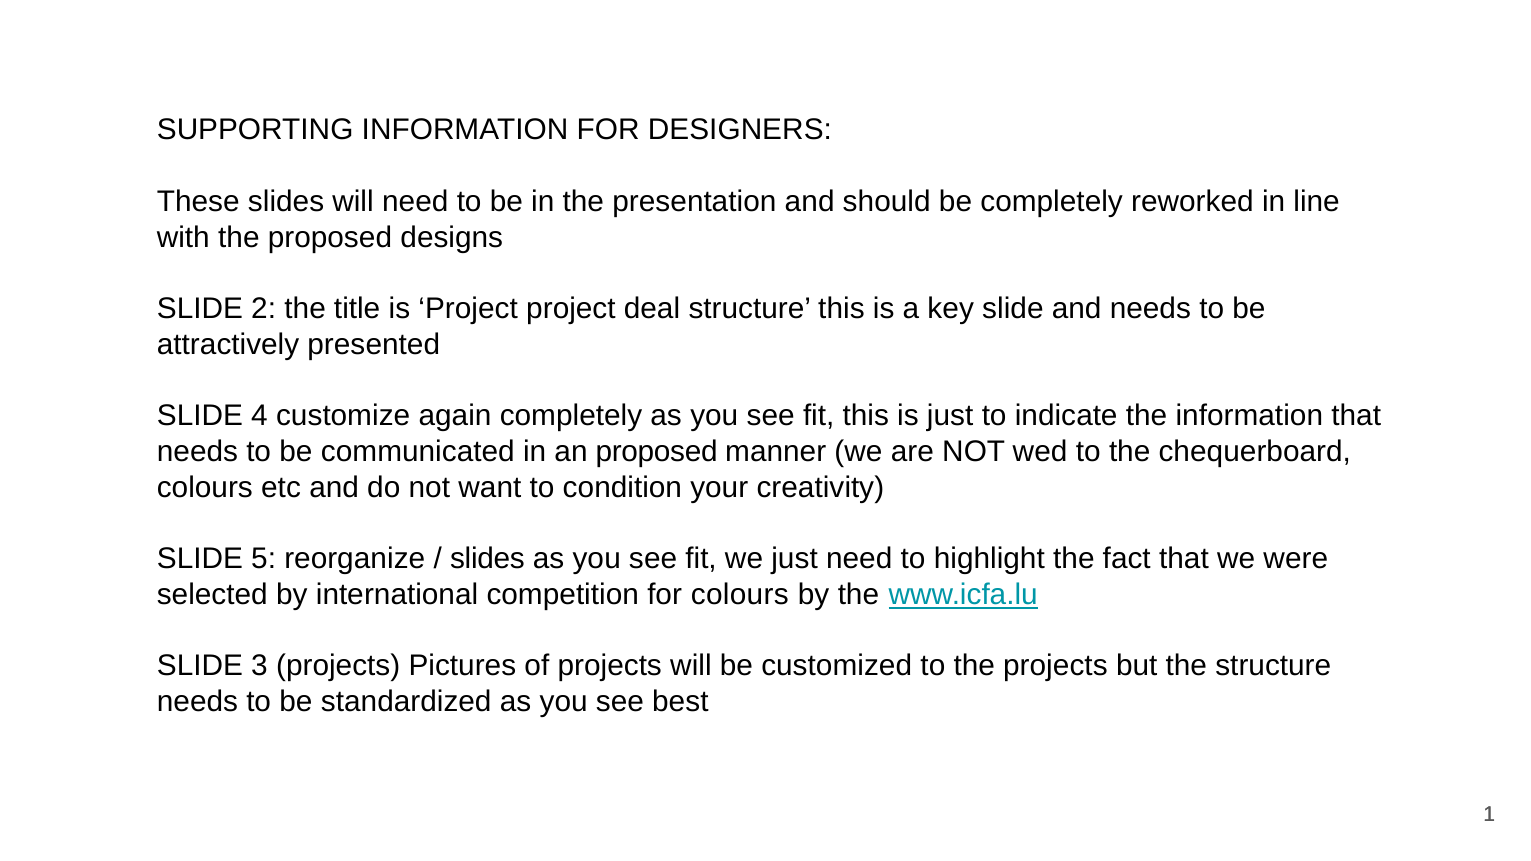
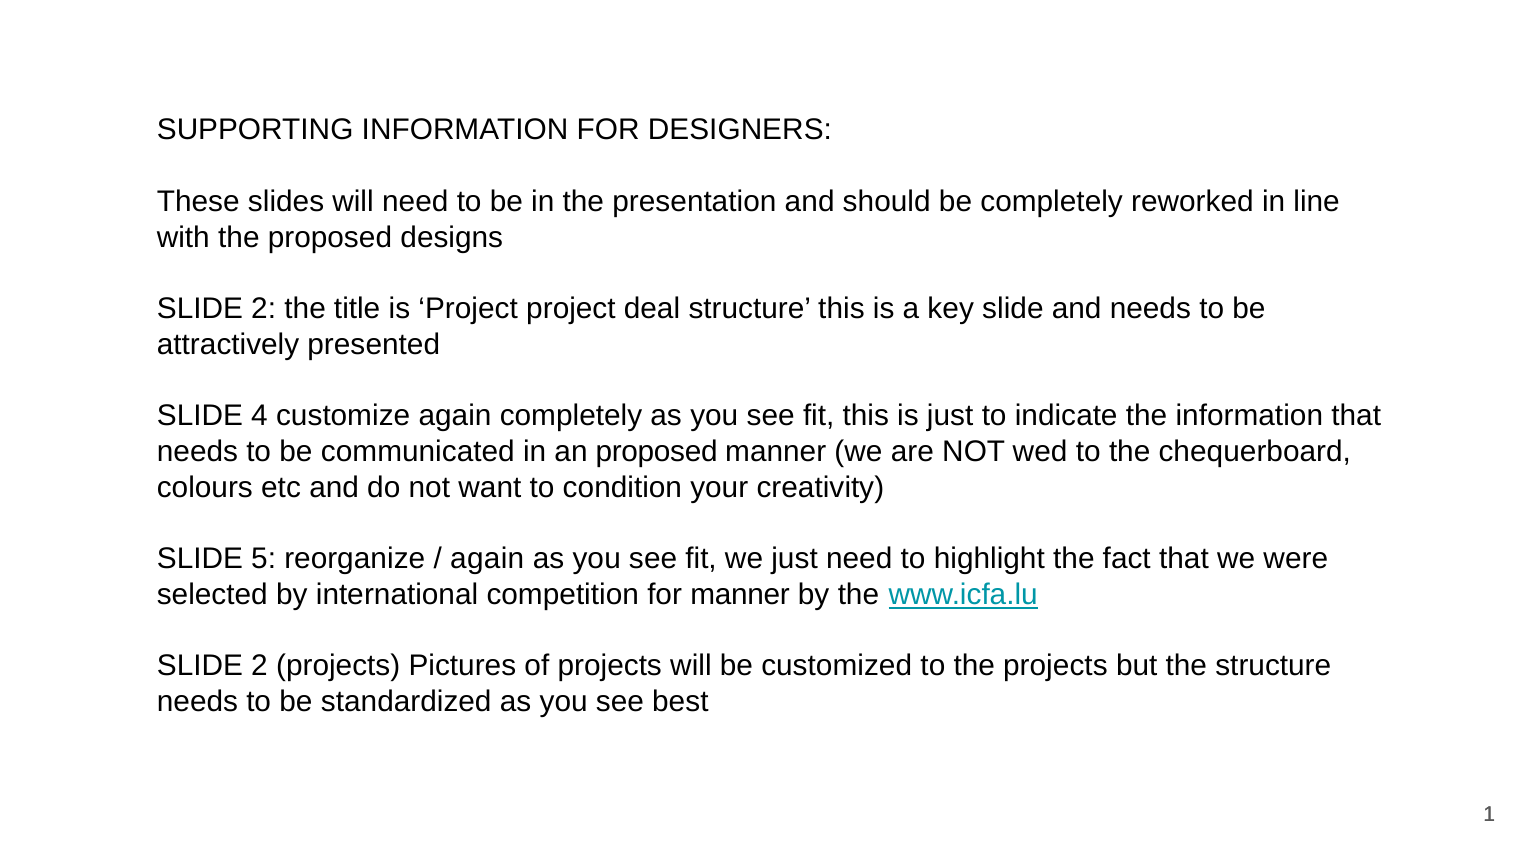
slides at (488, 559): slides -> again
for colours: colours -> manner
3 at (259, 666): 3 -> 2
